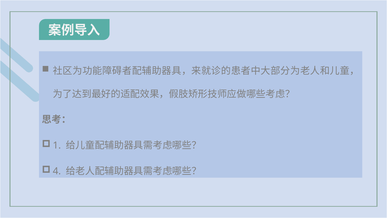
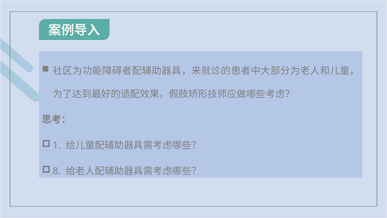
4: 4 -> 8
